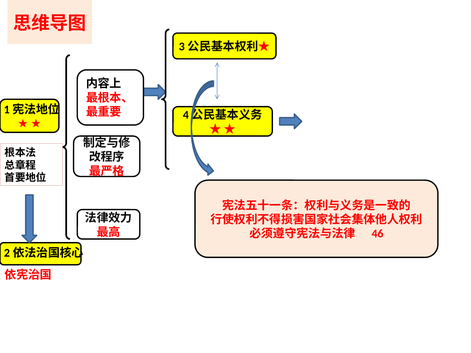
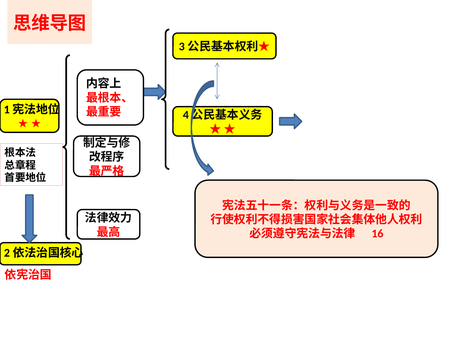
46: 46 -> 16
